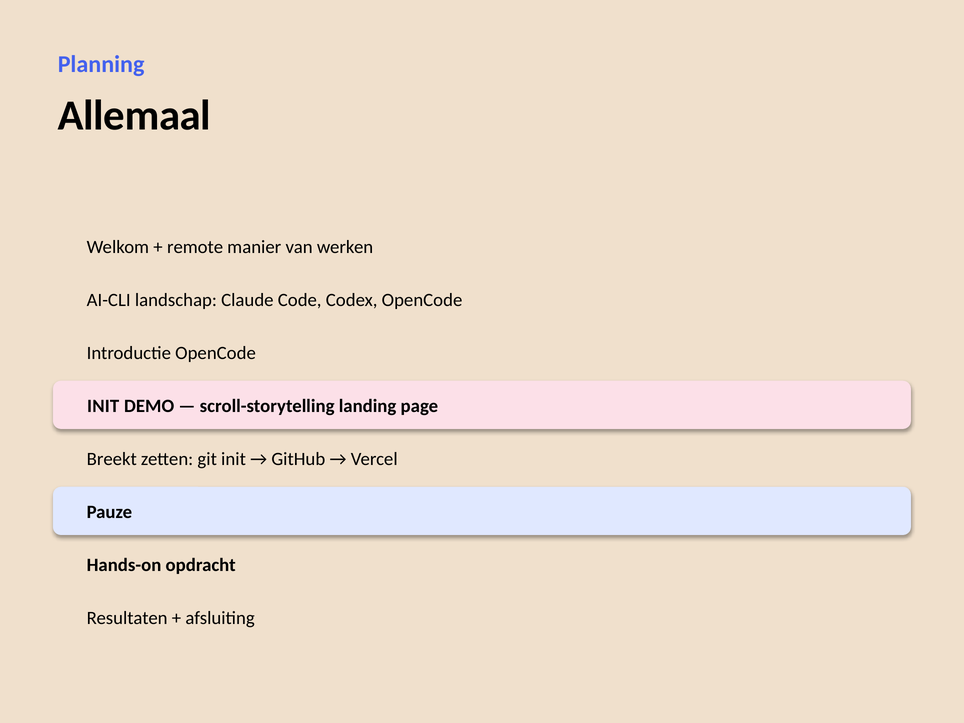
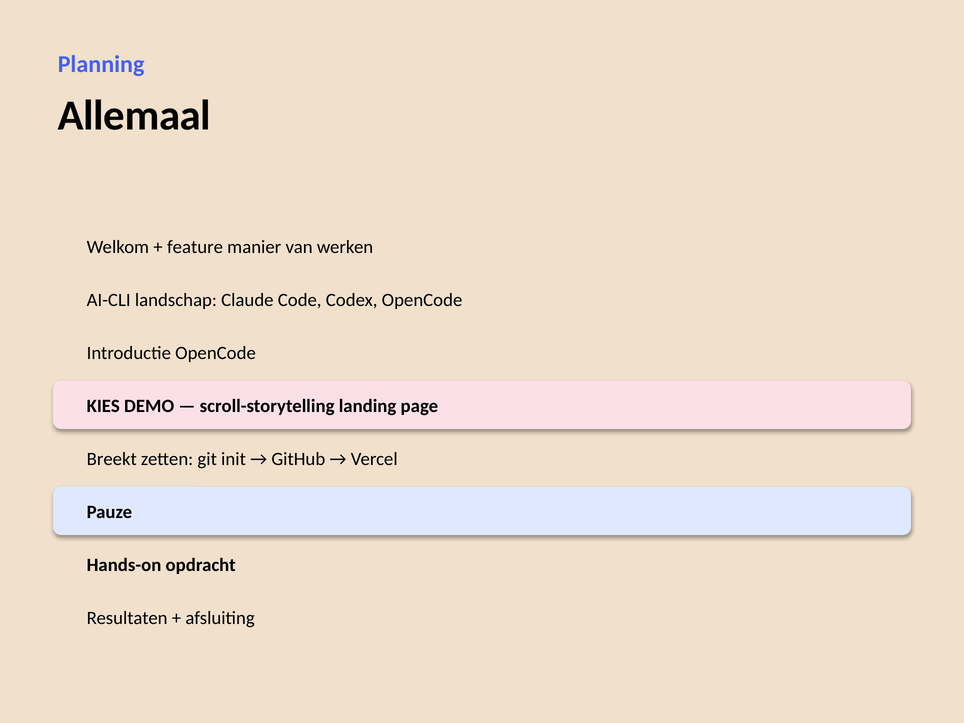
remote: remote -> feature
INIT at (103, 406): INIT -> KIES
